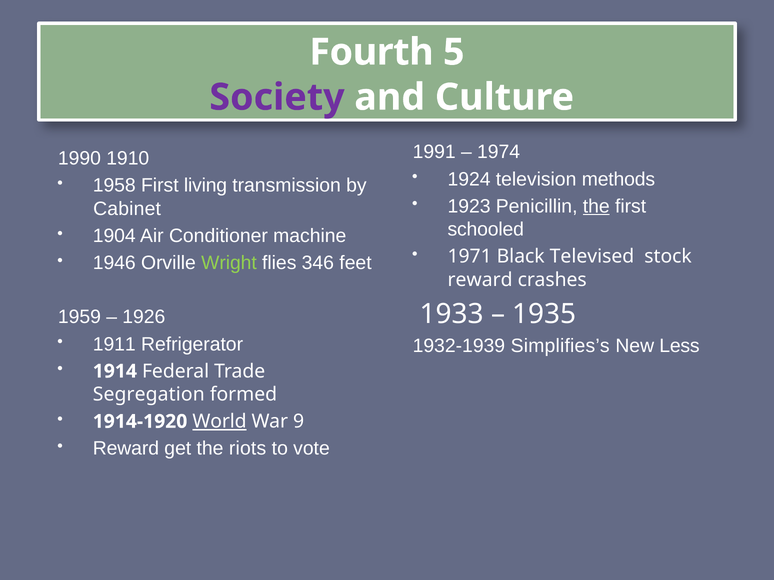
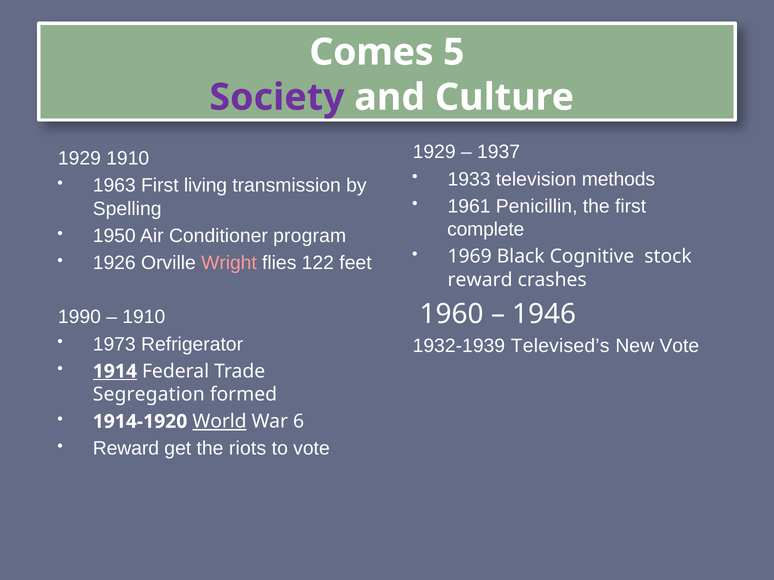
Fourth: Fourth -> Comes
1991 at (434, 152): 1991 -> 1929
1974: 1974 -> 1937
1990 at (79, 159): 1990 -> 1929
1924: 1924 -> 1933
1958: 1958 -> 1963
1923: 1923 -> 1961
the at (596, 206) underline: present -> none
Cabinet: Cabinet -> Spelling
schooled: schooled -> complete
1904: 1904 -> 1950
machine: machine -> program
1971: 1971 -> 1969
Televised: Televised -> Cognitive
1946: 1946 -> 1926
Wright colour: light green -> pink
346: 346 -> 122
1933: 1933 -> 1960
1935: 1935 -> 1946
1959: 1959 -> 1990
1926 at (144, 317): 1926 -> 1910
Simplifies’s: Simplifies’s -> Televised’s
New Less: Less -> Vote
1911: 1911 -> 1973
1914 underline: none -> present
9: 9 -> 6
